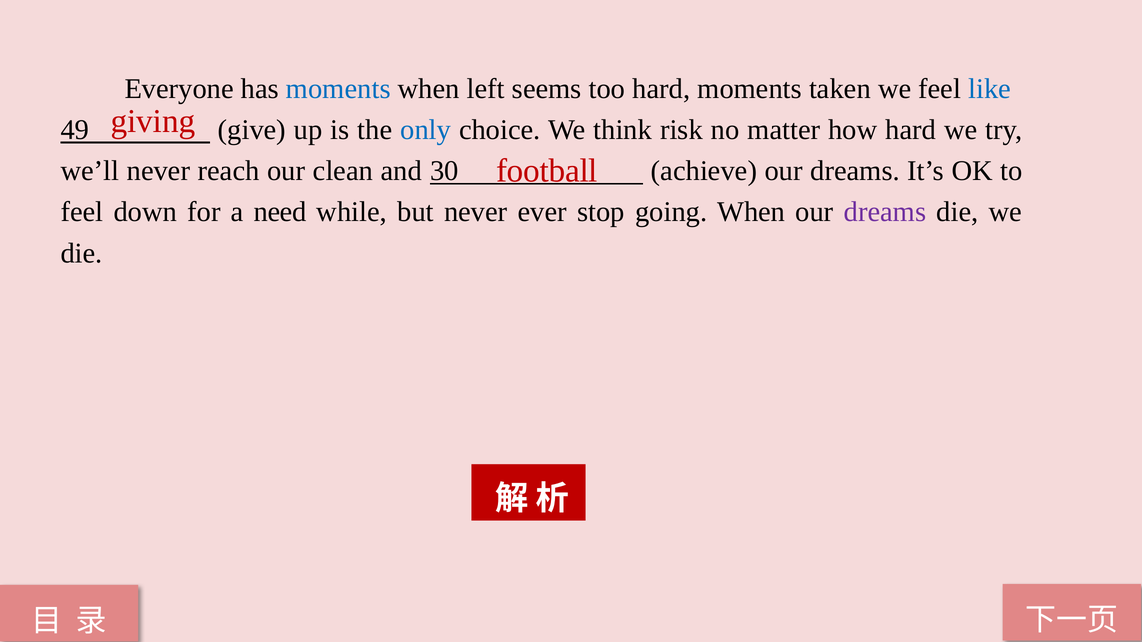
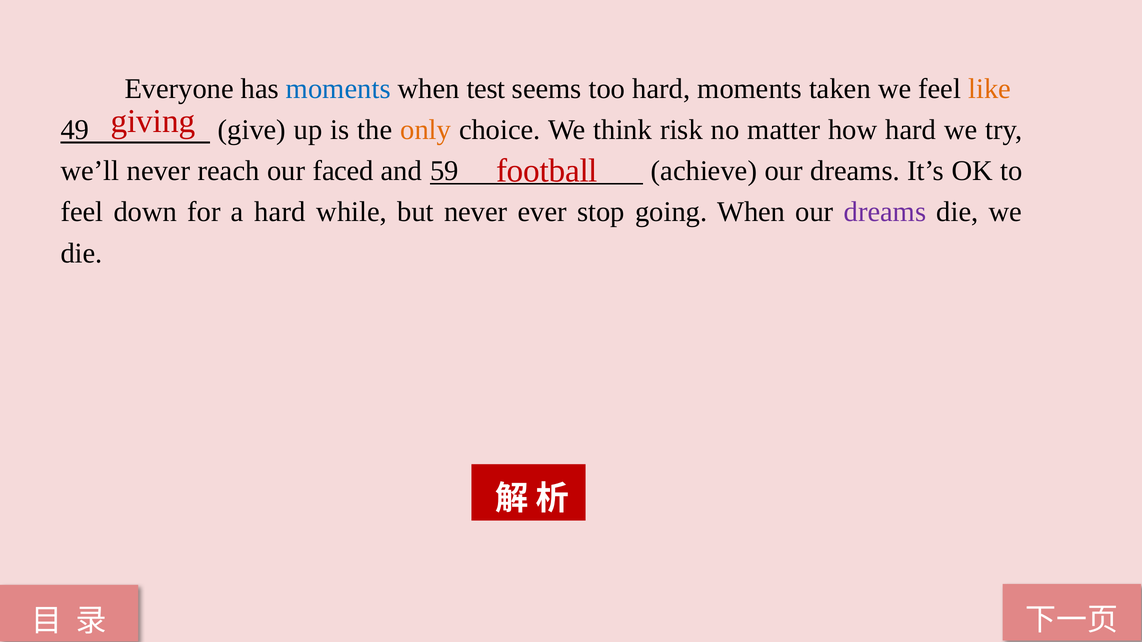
left: left -> test
like colour: blue -> orange
only colour: blue -> orange
clean: clean -> faced
30: 30 -> 59
a need: need -> hard
